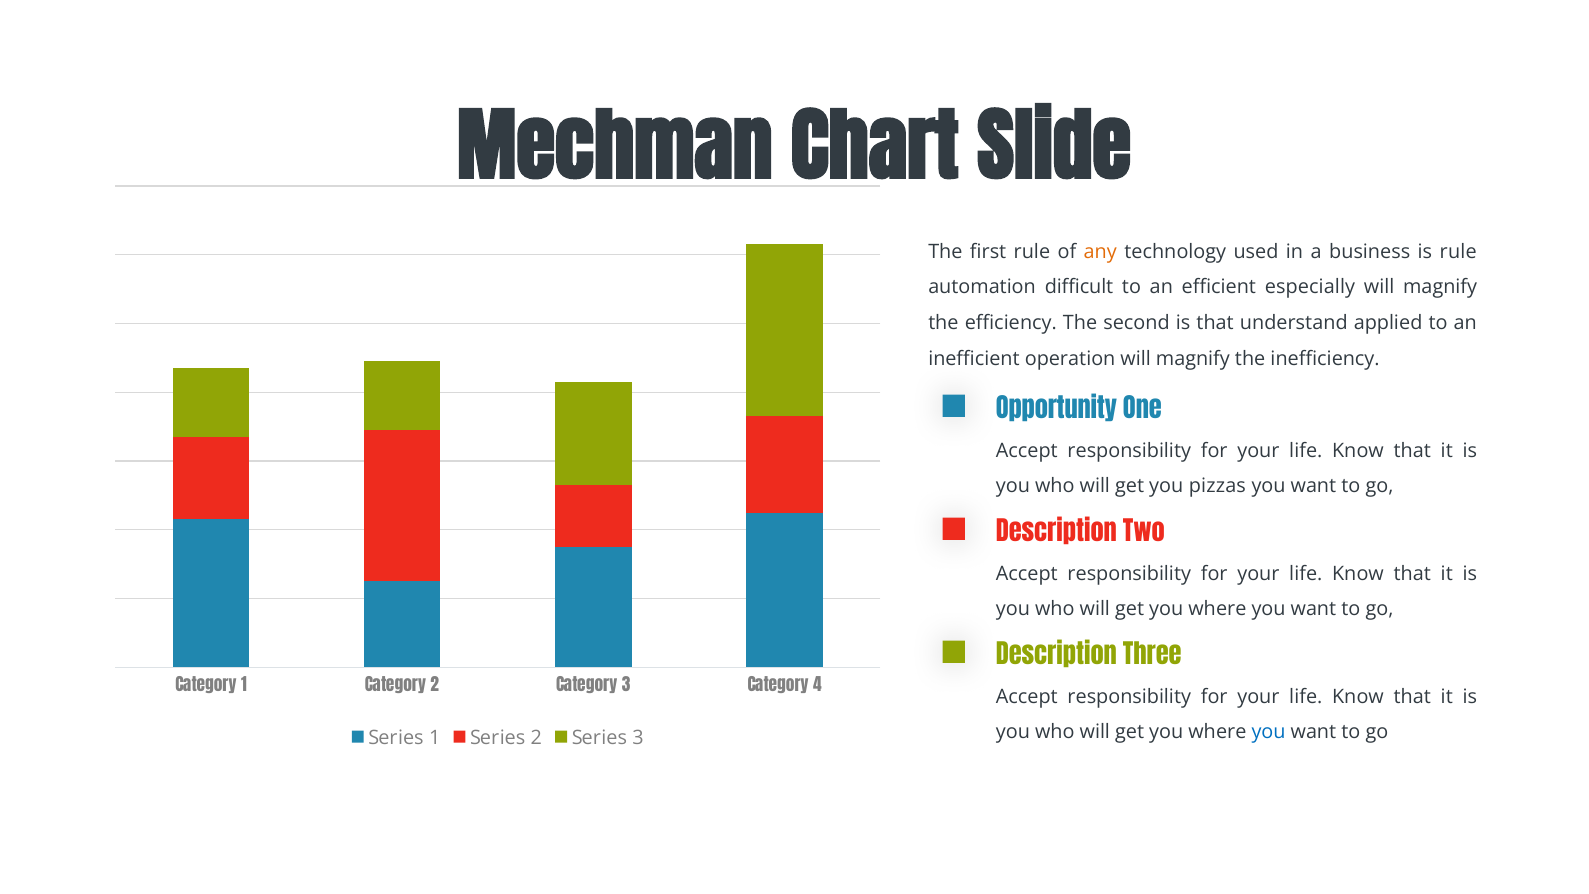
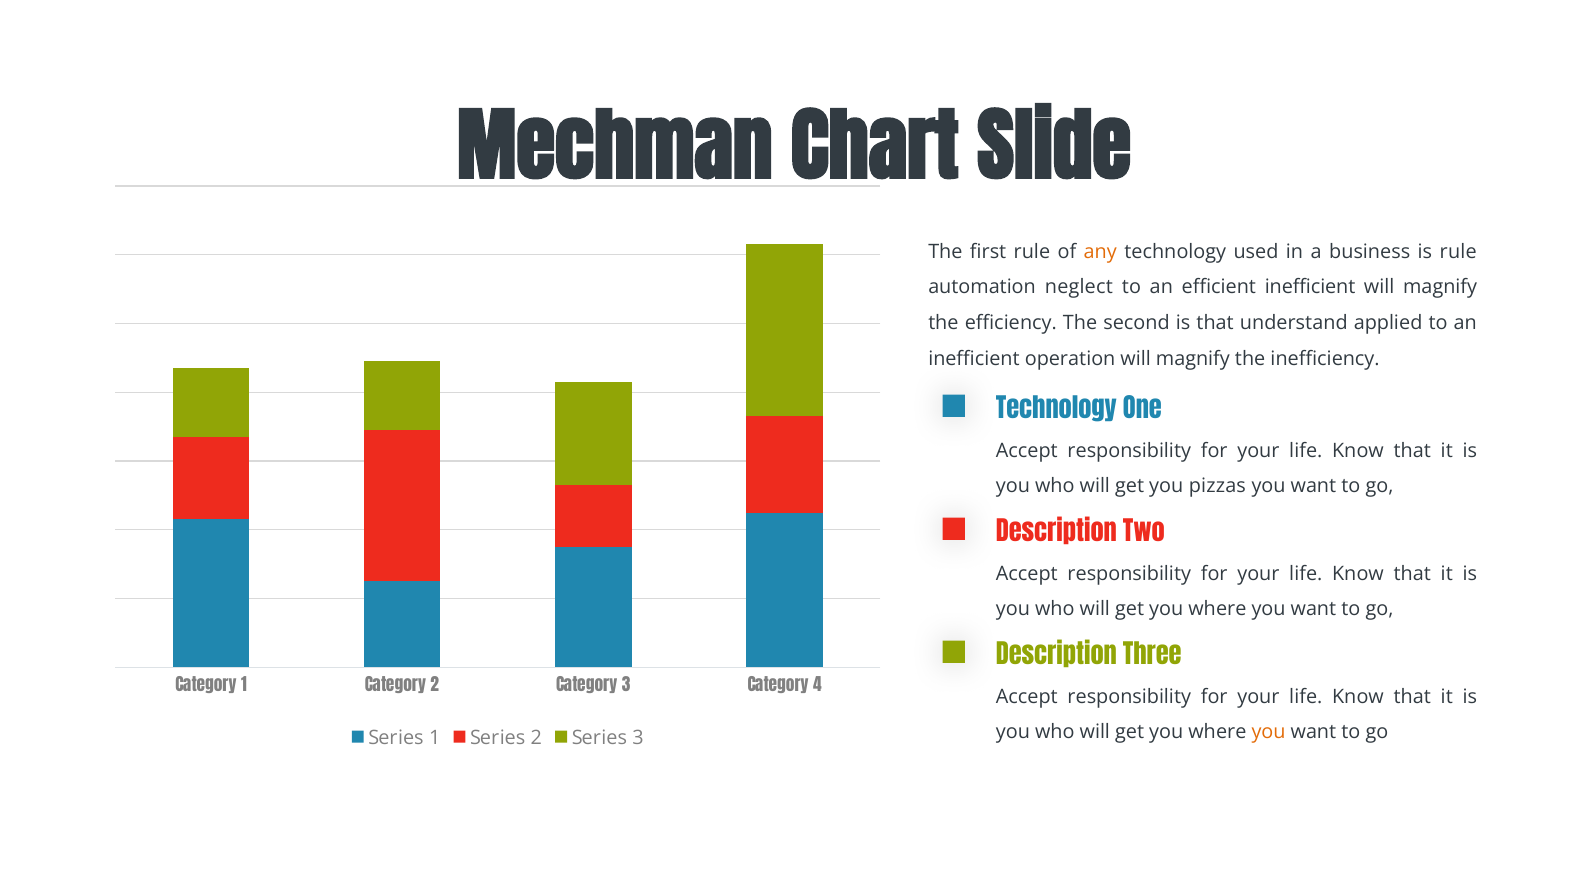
difficult: difficult -> neglect
efficient especially: especially -> inefficient
Opportunity at (1056, 410): Opportunity -> Technology
you at (1269, 732) colour: blue -> orange
